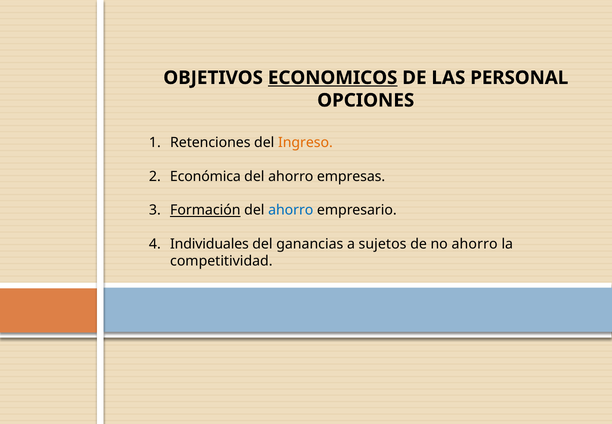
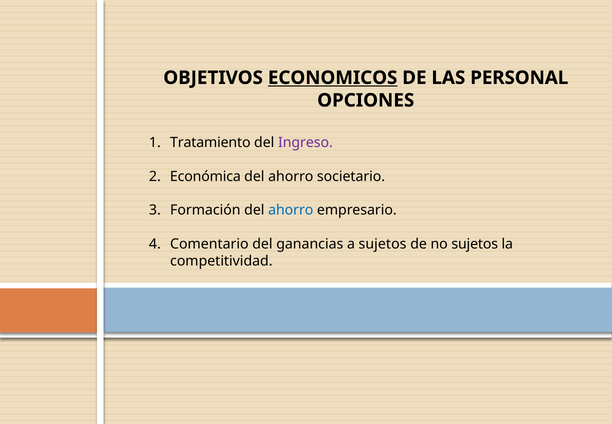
Retenciones: Retenciones -> Tratamiento
Ingreso colour: orange -> purple
empresas: empresas -> societario
Formación underline: present -> none
Individuales: Individuales -> Comentario
no ahorro: ahorro -> sujetos
